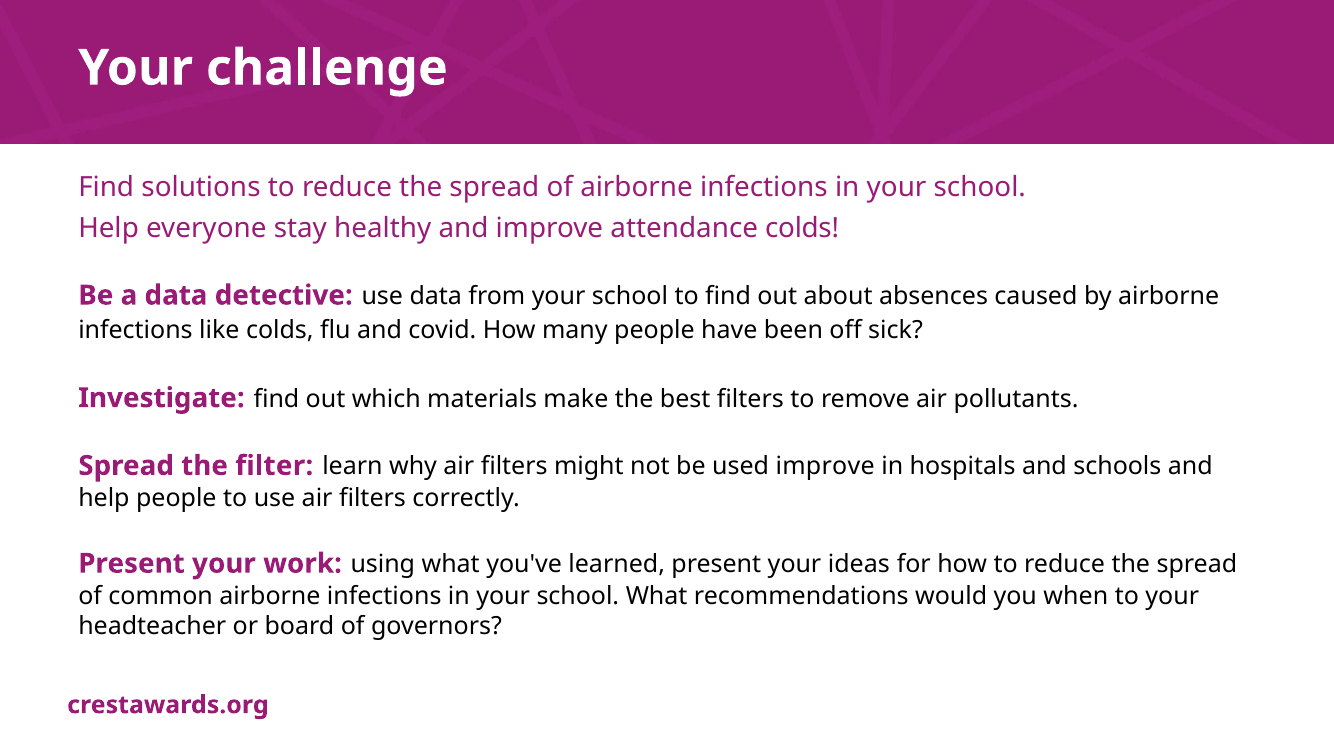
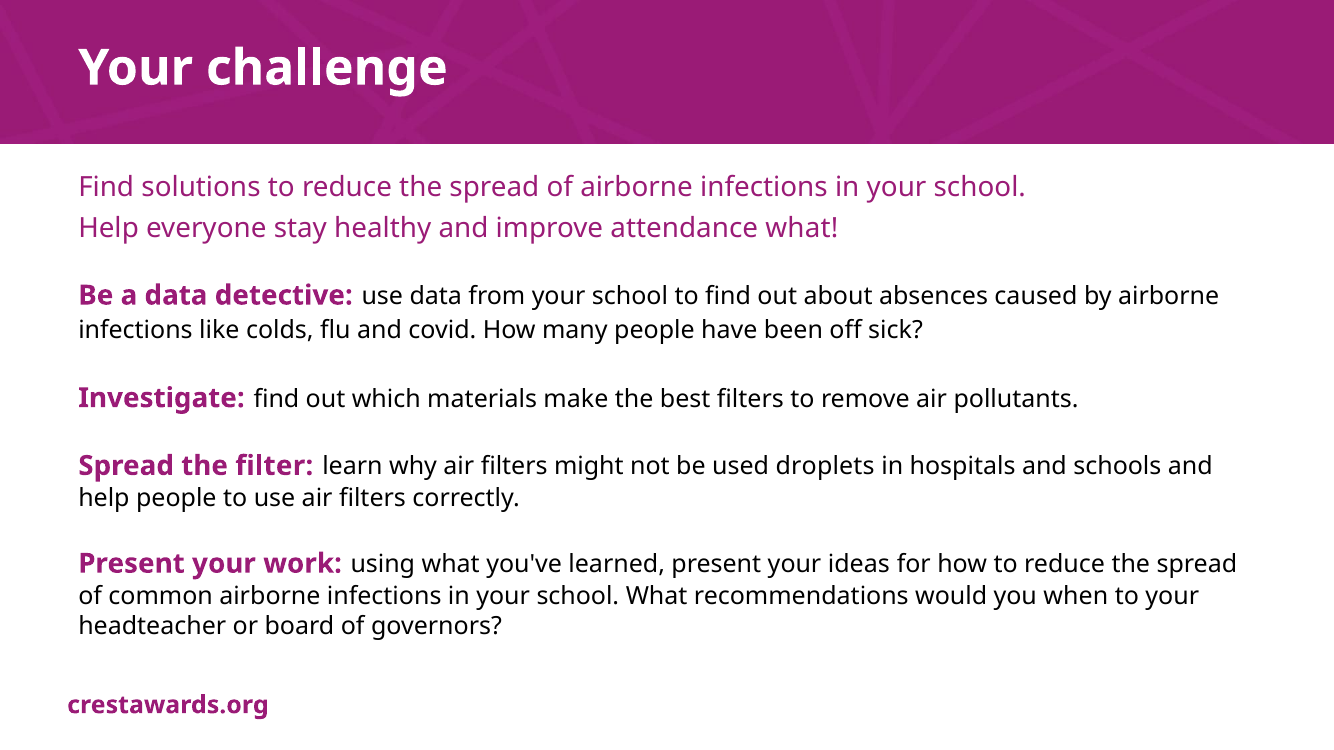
attendance colds: colds -> what
used improve: improve -> droplets
